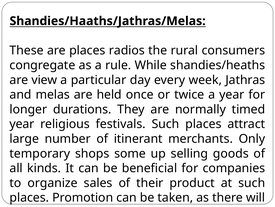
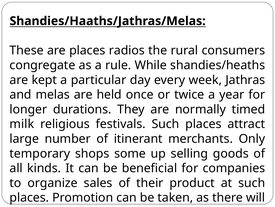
view: view -> kept
year at (22, 124): year -> milk
